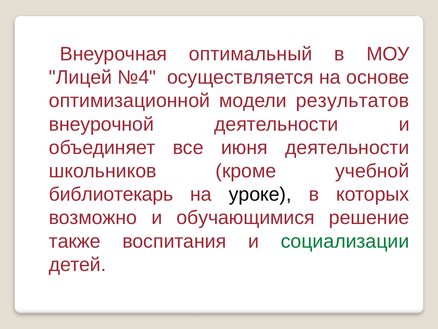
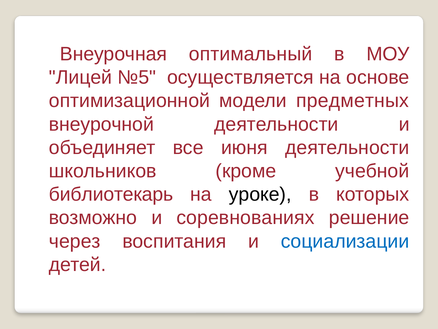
№4: №4 -> №5
результатов: результатов -> предметных
обучающимися: обучающимися -> соревнованиях
также: также -> через
социализации colour: green -> blue
